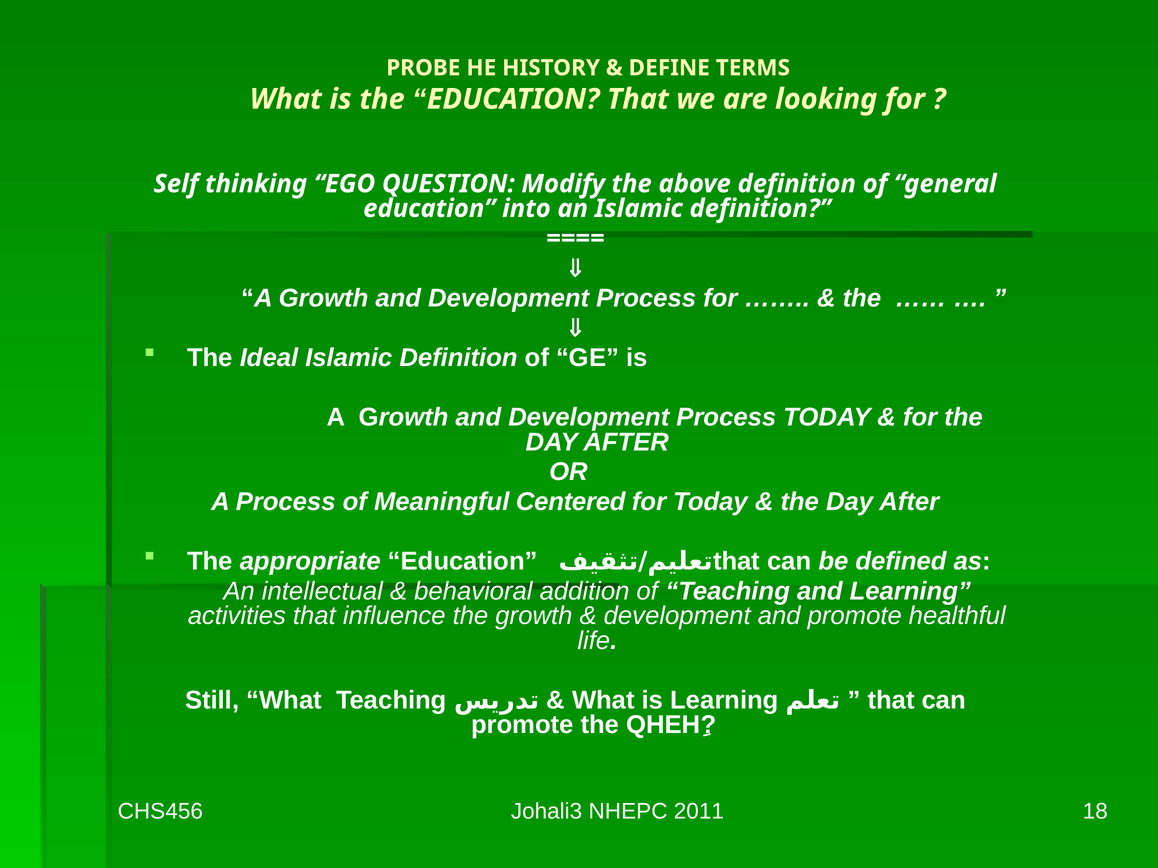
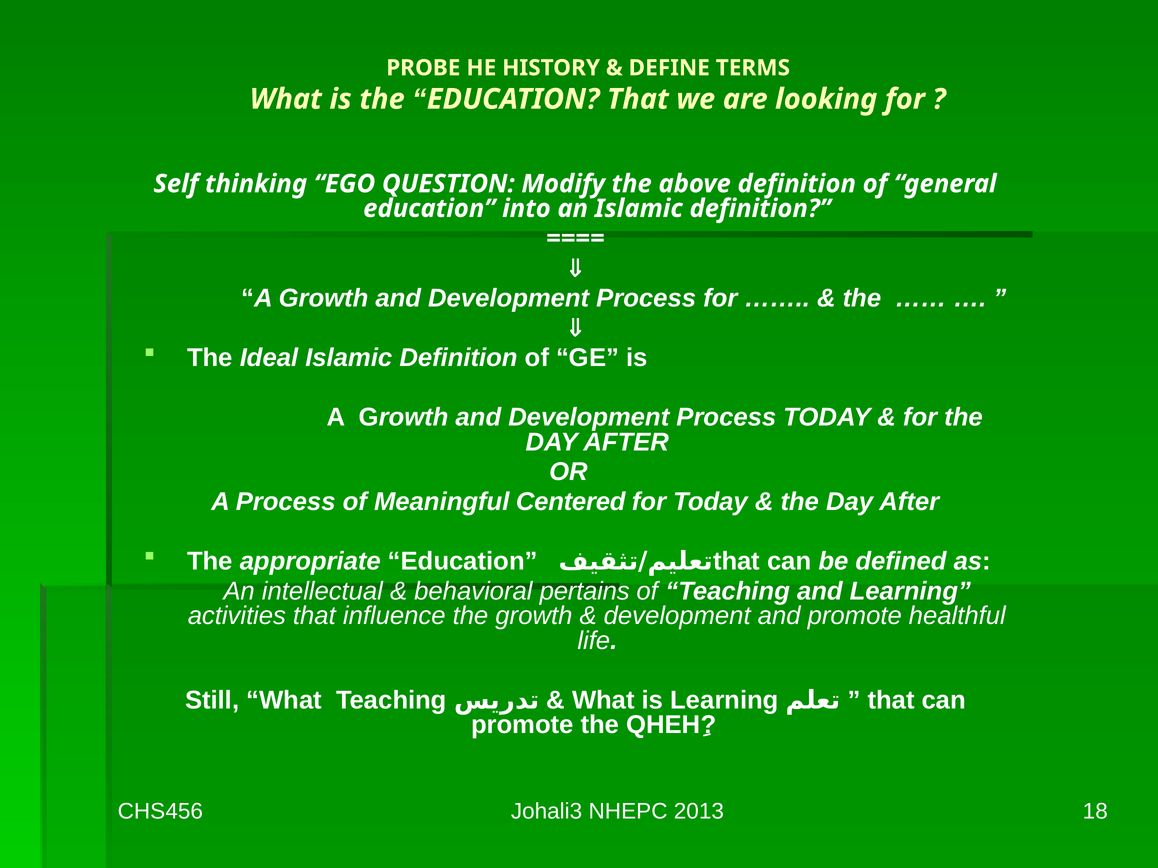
addition: addition -> pertains
2011: 2011 -> 2013
